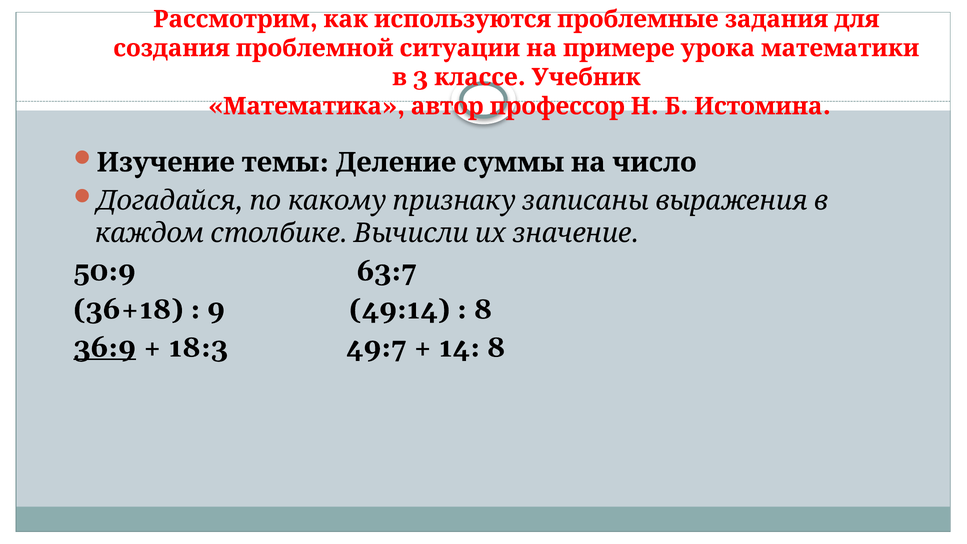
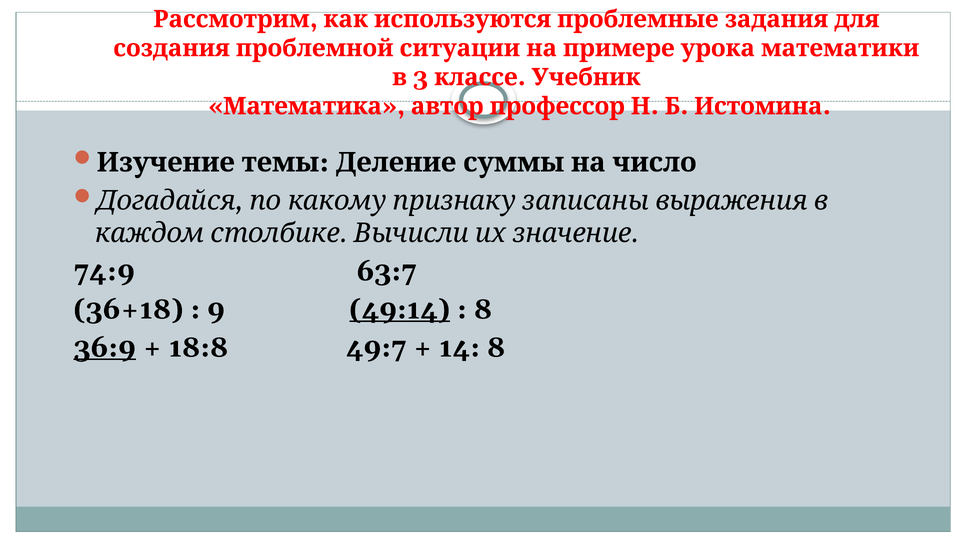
50:9: 50:9 -> 74:9
49:14 underline: none -> present
18:3: 18:3 -> 18:8
